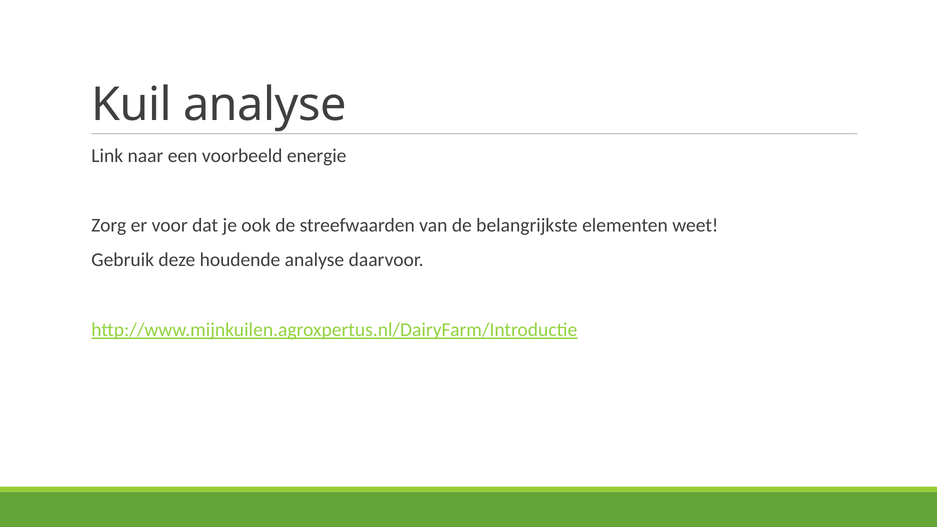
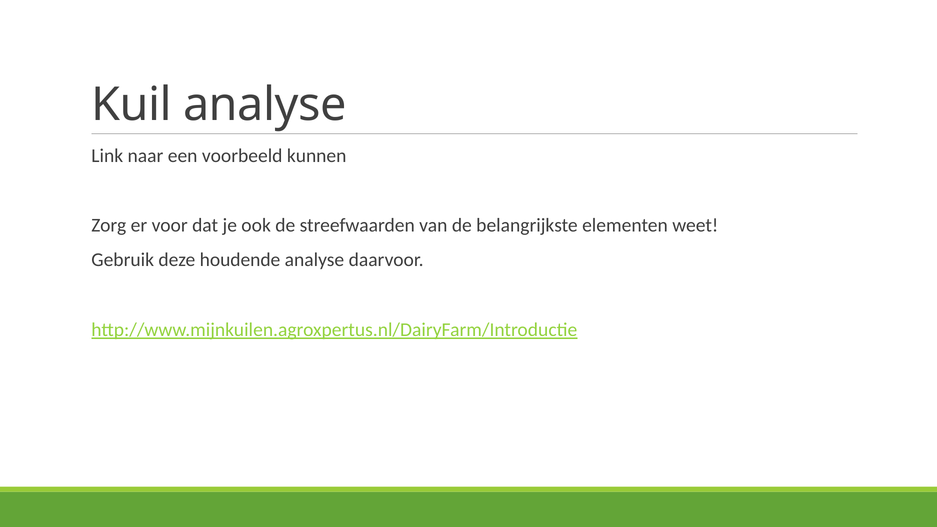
energie: energie -> kunnen
